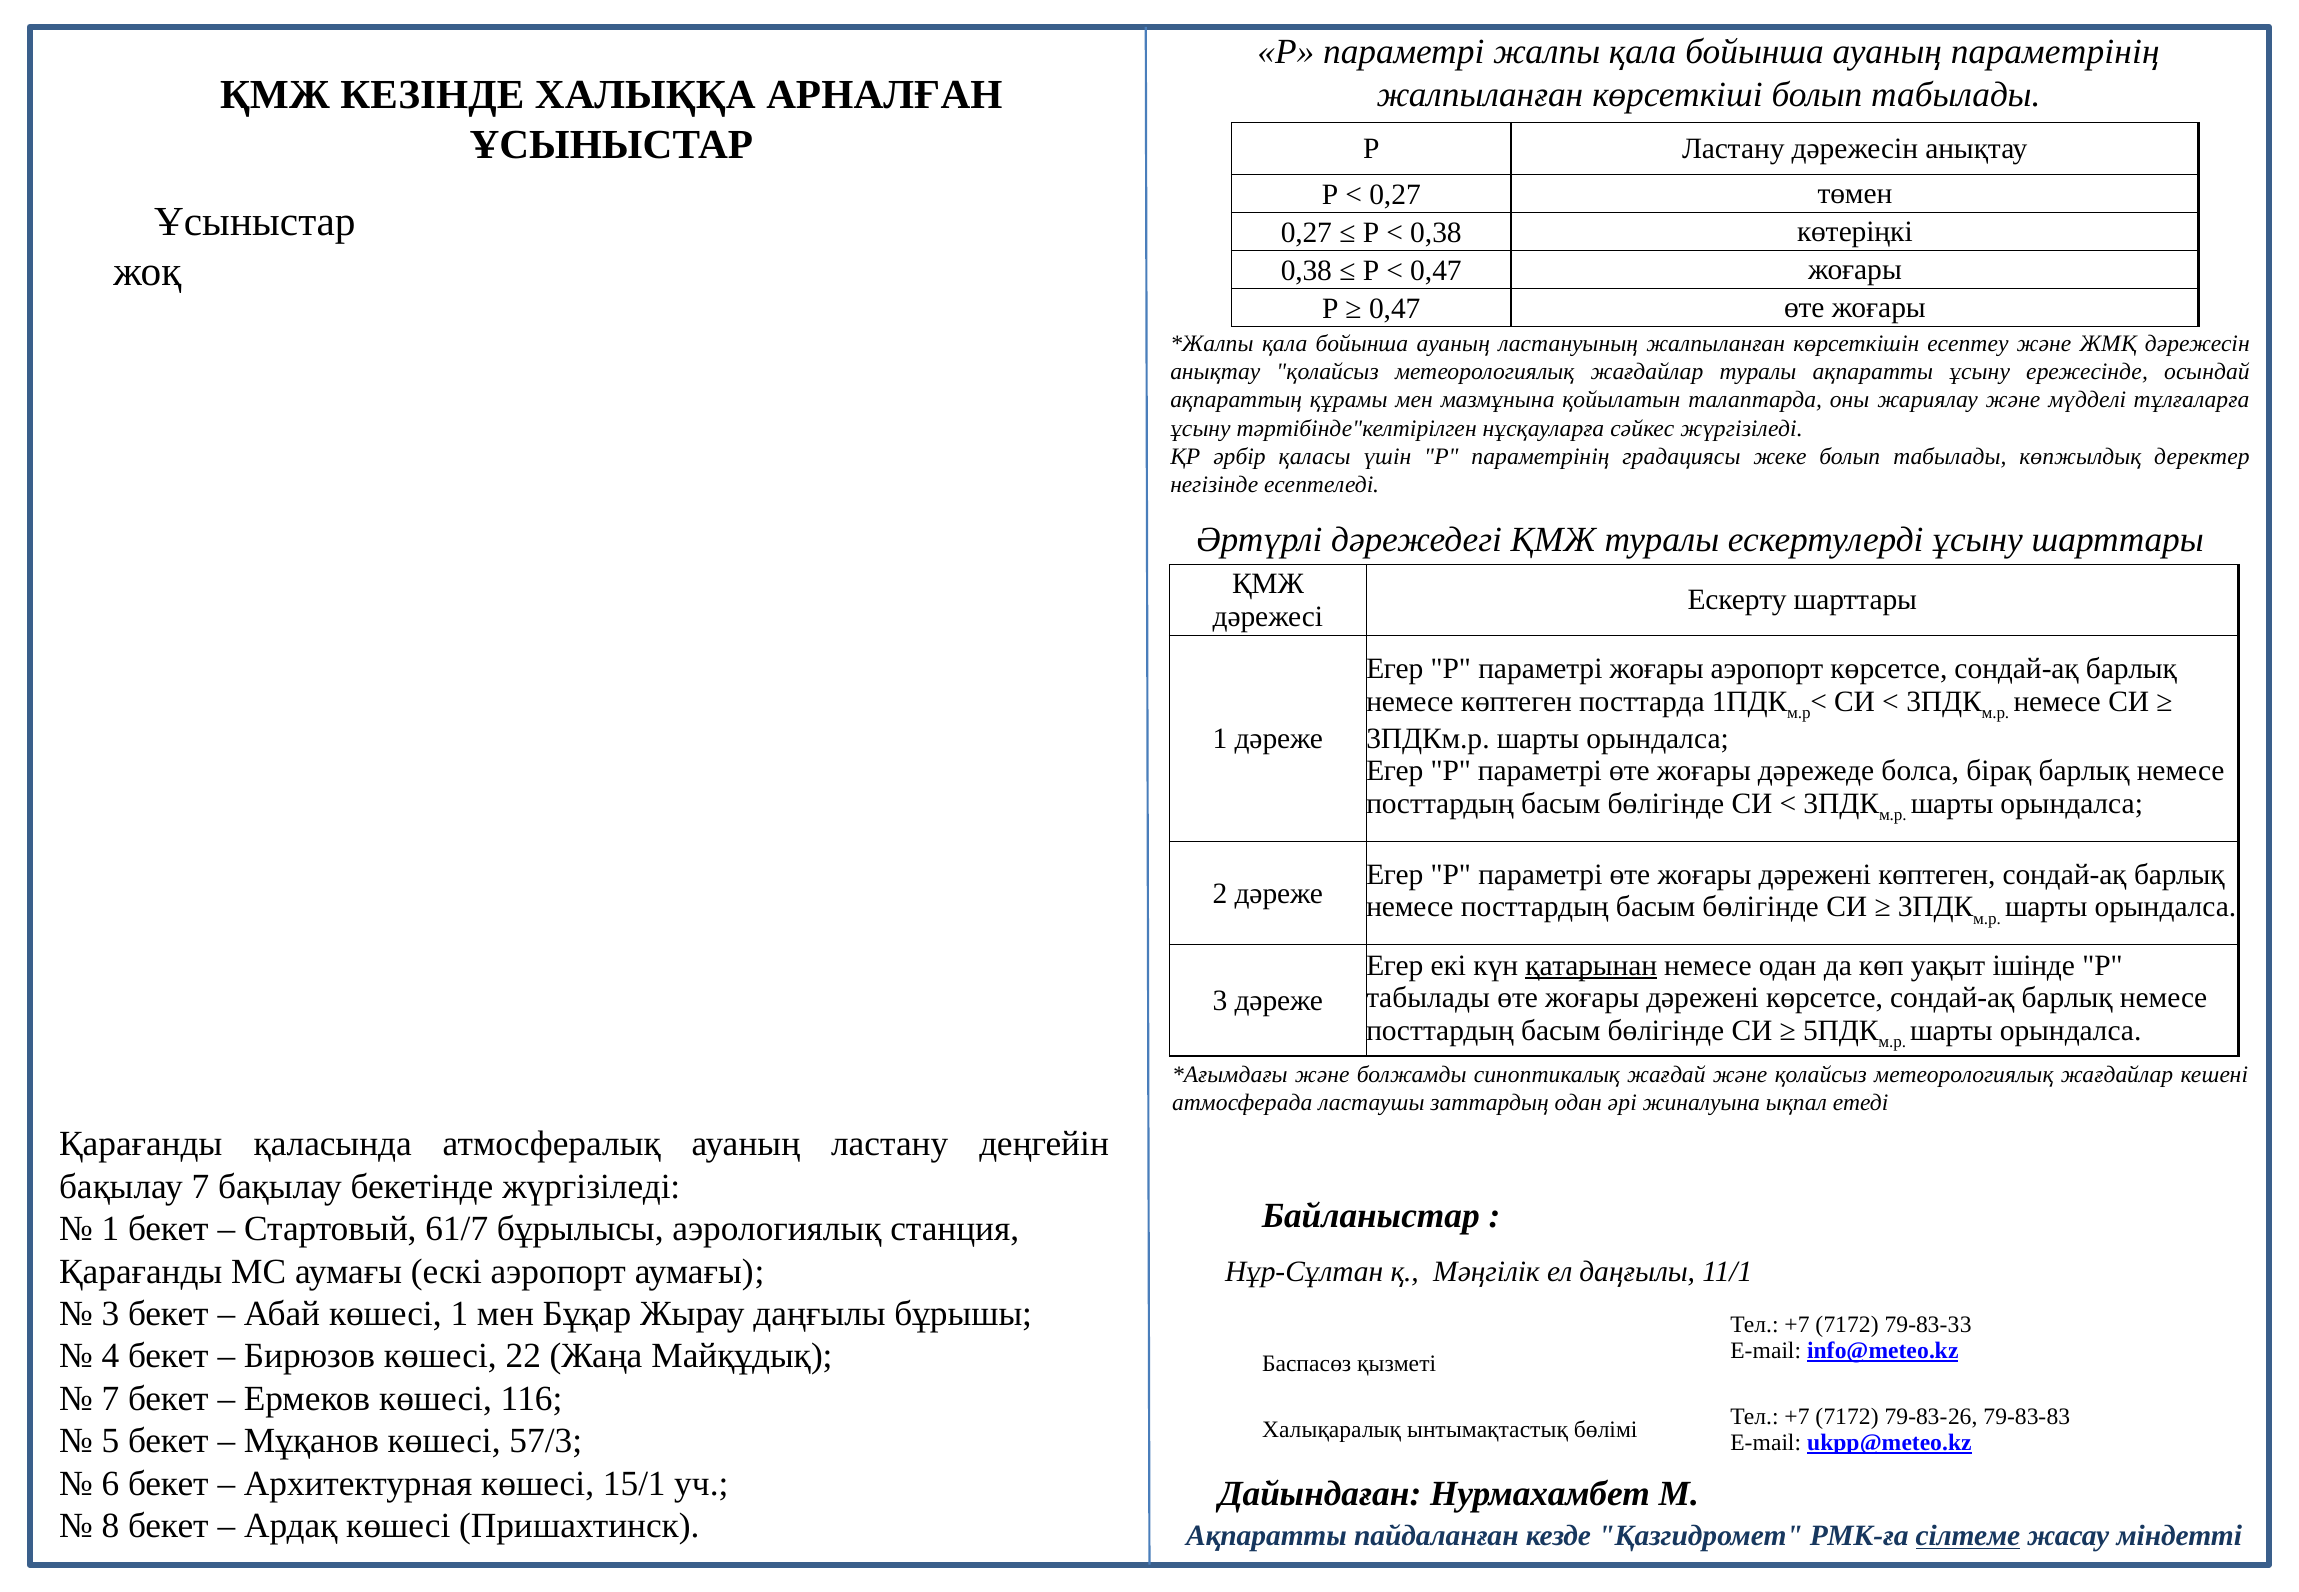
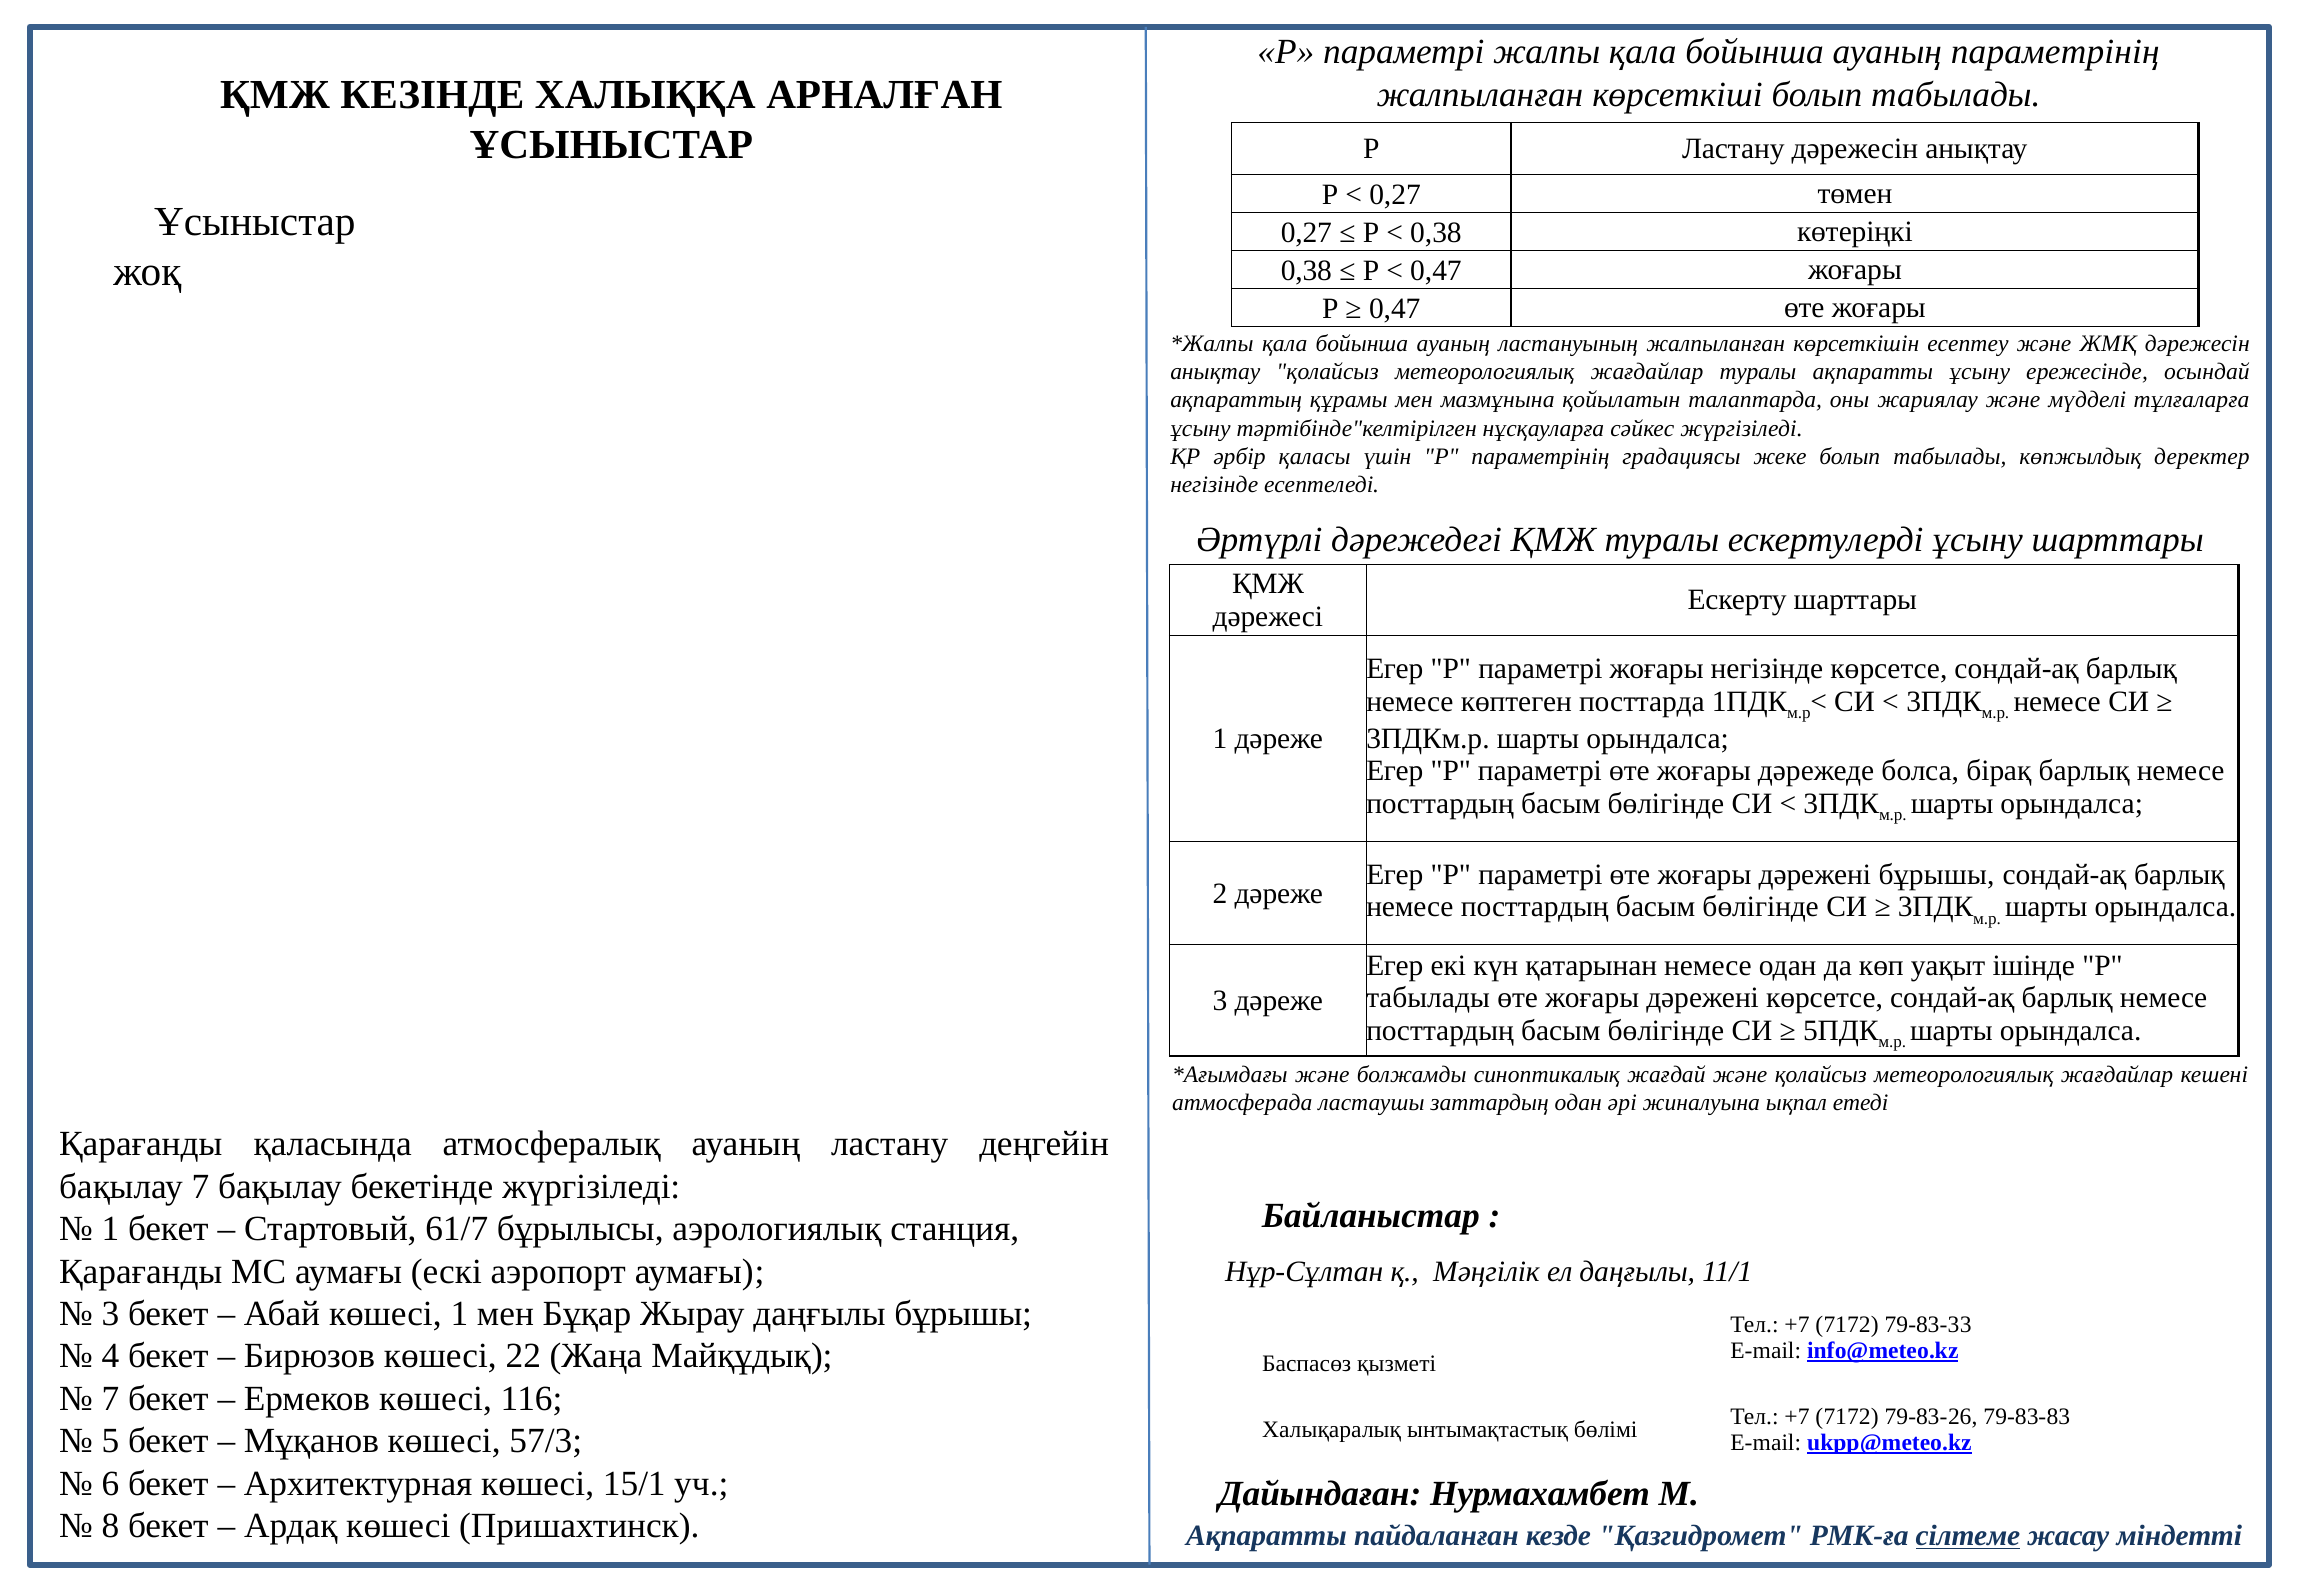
жоғары аэропорт: аэропорт -> негізінде
дәрежені көптеген: көптеген -> бұрышы
қатарынан underline: present -> none
